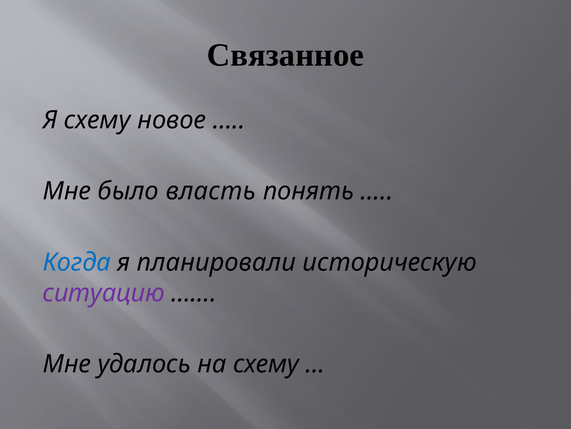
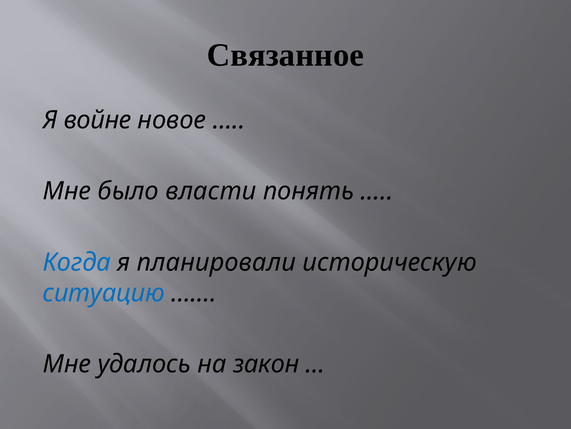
Я схему: схему -> войне
власть: власть -> власти
ситуацию colour: purple -> blue
на схему: схему -> закон
